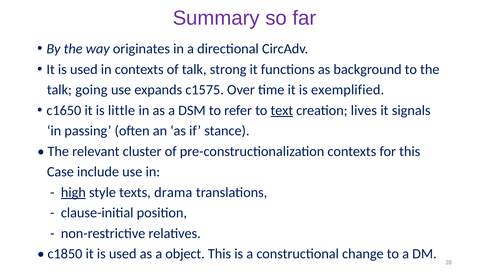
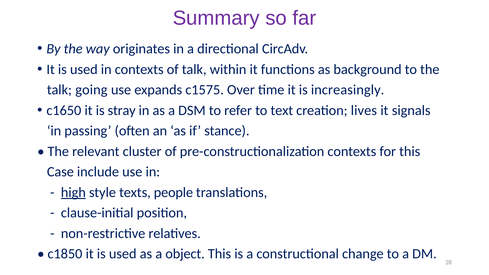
strong: strong -> within
exemplified: exemplified -> increasingly
little: little -> stray
text underline: present -> none
drama: drama -> people
